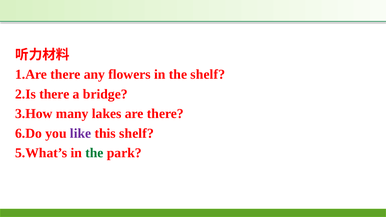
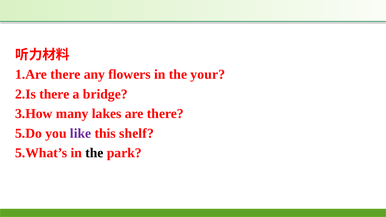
the shelf: shelf -> your
6.Do: 6.Do -> 5.Do
the at (94, 153) colour: green -> black
